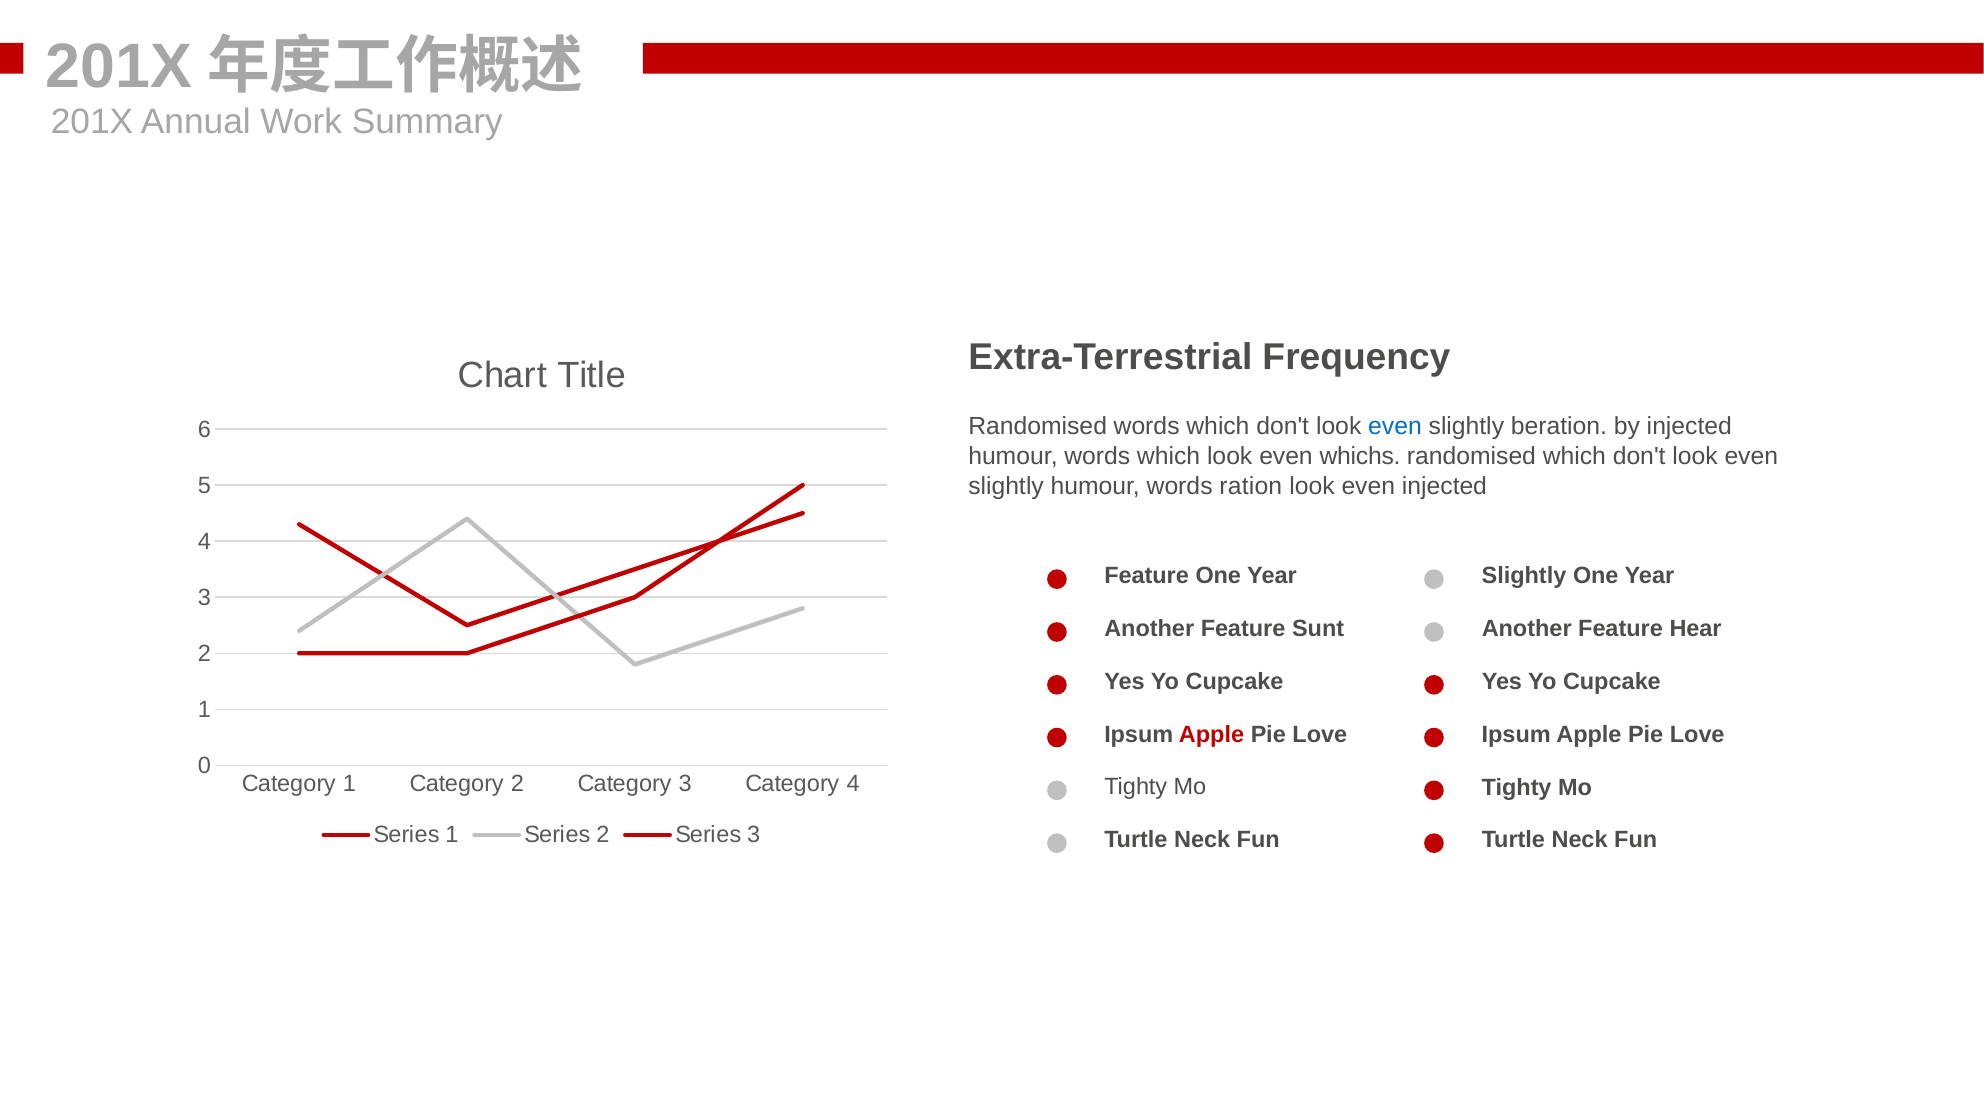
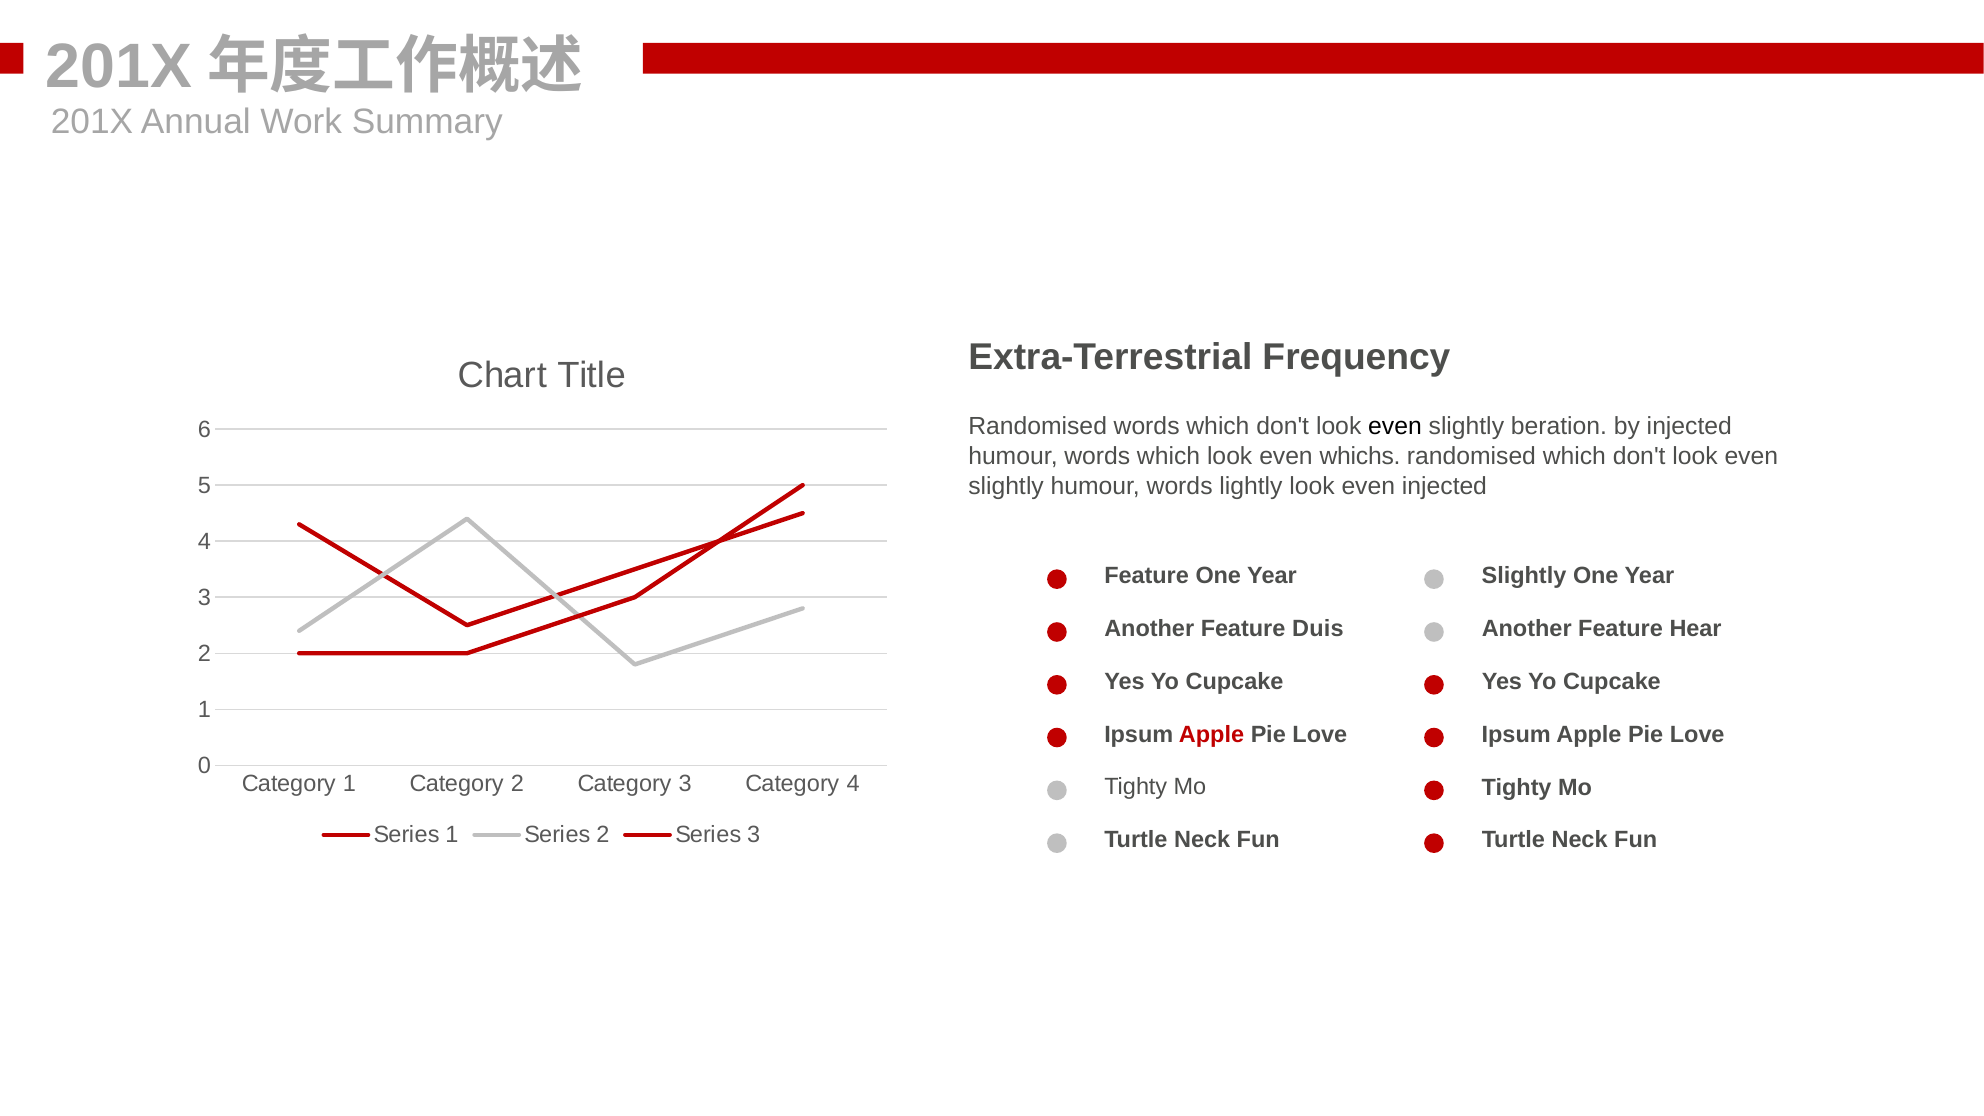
even at (1395, 426) colour: blue -> black
ration: ration -> lightly
Sunt: Sunt -> Duis
